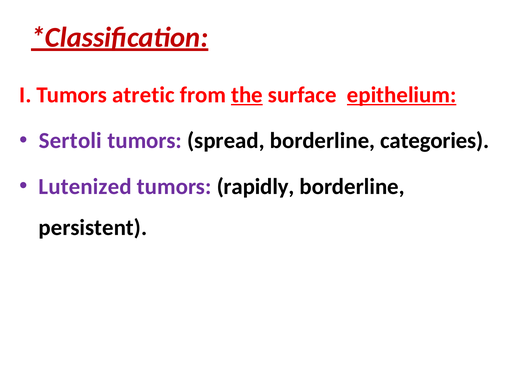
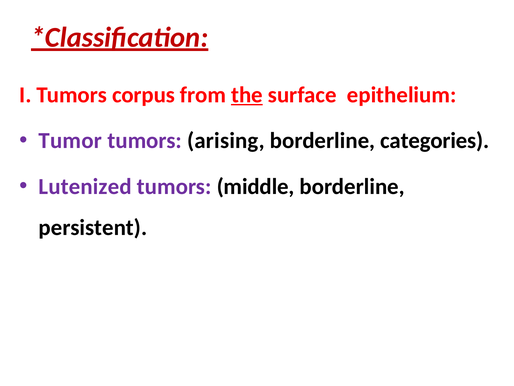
atretic: atretic -> corpus
epithelium underline: present -> none
Sertoli: Sertoli -> Tumor
spread: spread -> arising
rapidly: rapidly -> middle
